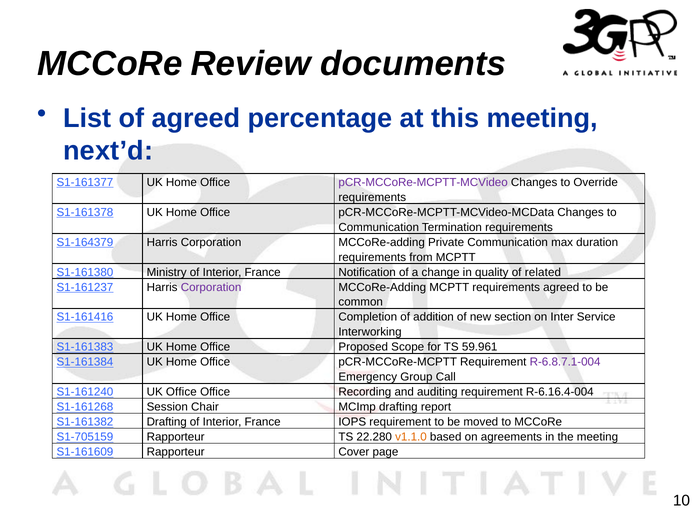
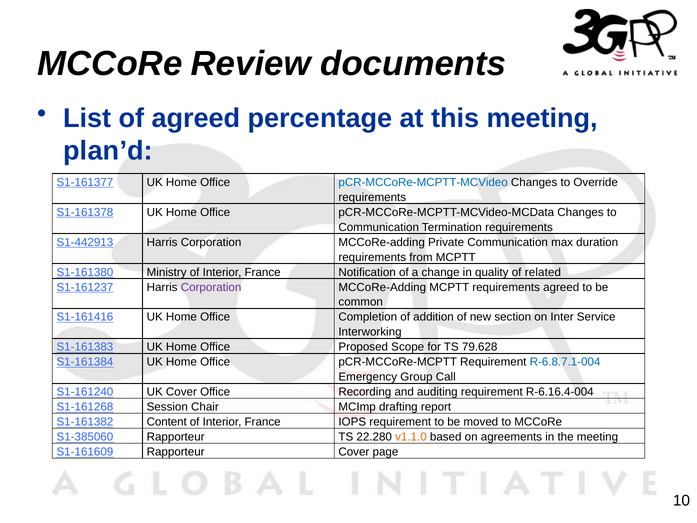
next’d: next’d -> plan’d
pCR-MCCoRe-MCPTT-MCVideo colour: purple -> blue
S1-164379: S1-164379 -> S1-442913
59.961: 59.961 -> 79.628
R-6.8.7.1-004 colour: purple -> blue
UK Office: Office -> Cover
S1-161382 Drafting: Drafting -> Content
S1-705159: S1-705159 -> S1-385060
